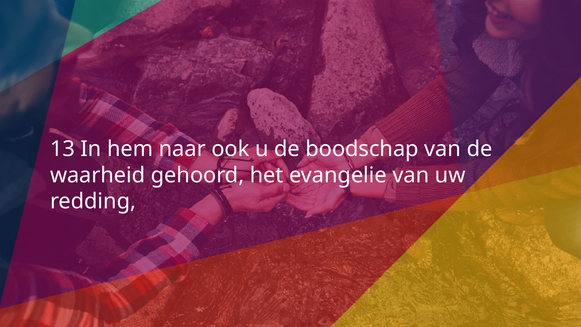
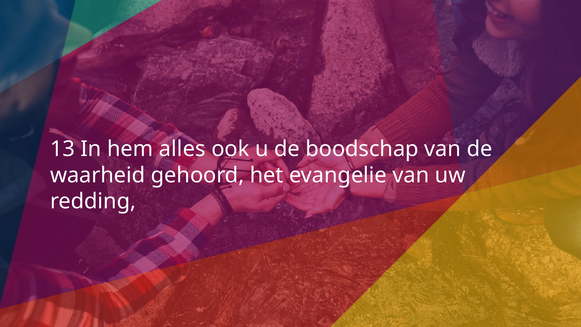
naar: naar -> alles
